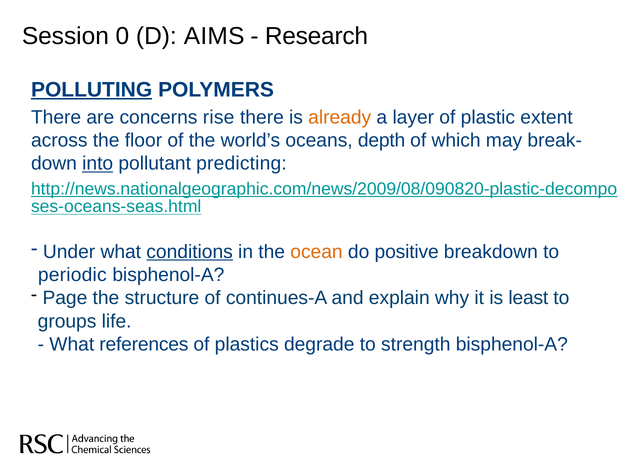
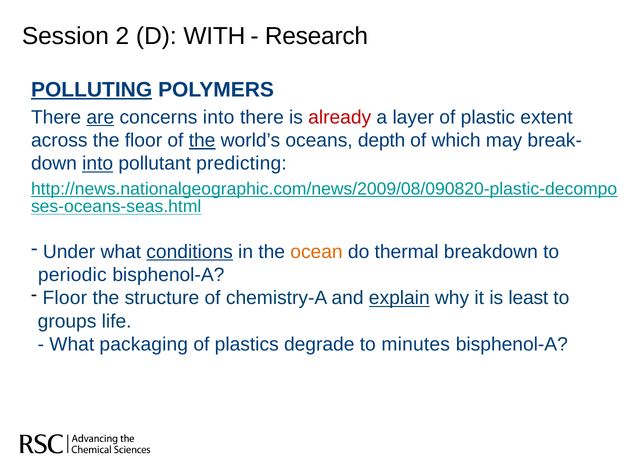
0: 0 -> 2
AIMS: AIMS -> WITH
are underline: none -> present
concerns rise: rise -> into
already colour: orange -> red
the at (202, 140) underline: none -> present
positive: positive -> thermal
Page at (65, 298): Page -> Floor
continues-A: continues-A -> chemistry-A
explain underline: none -> present
references: references -> packaging
strength: strength -> minutes
